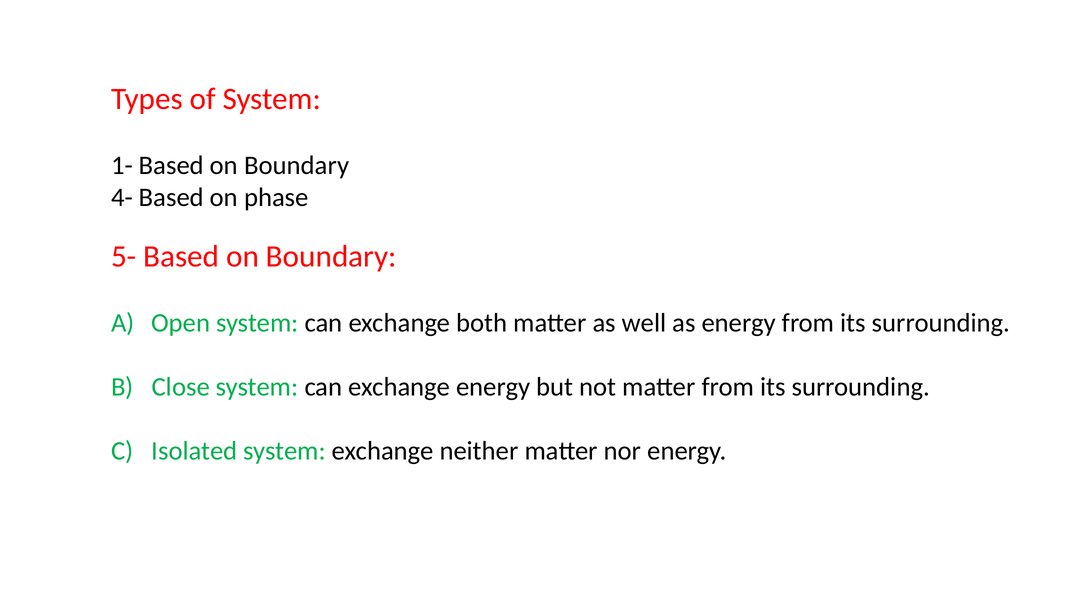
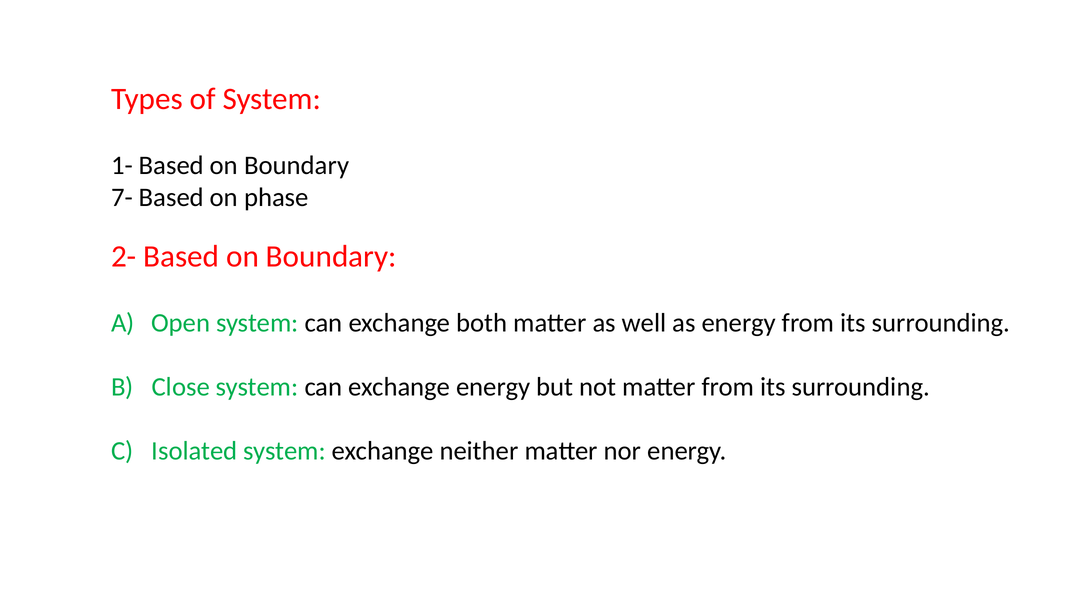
4-: 4- -> 7-
5-: 5- -> 2-
